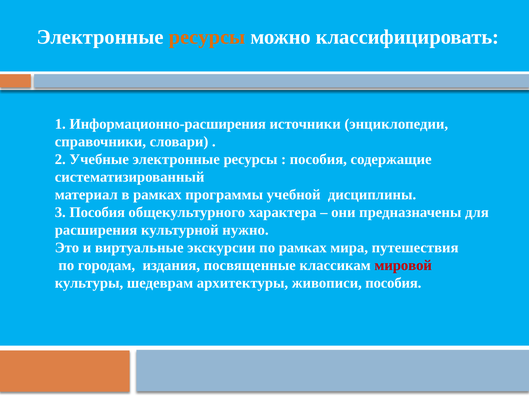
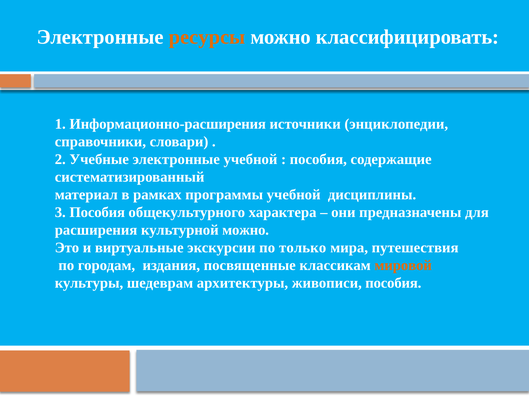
Учебные электронные ресурсы: ресурсы -> учебной
культурной нужно: нужно -> можно
по рамках: рамках -> только
мировой colour: red -> orange
